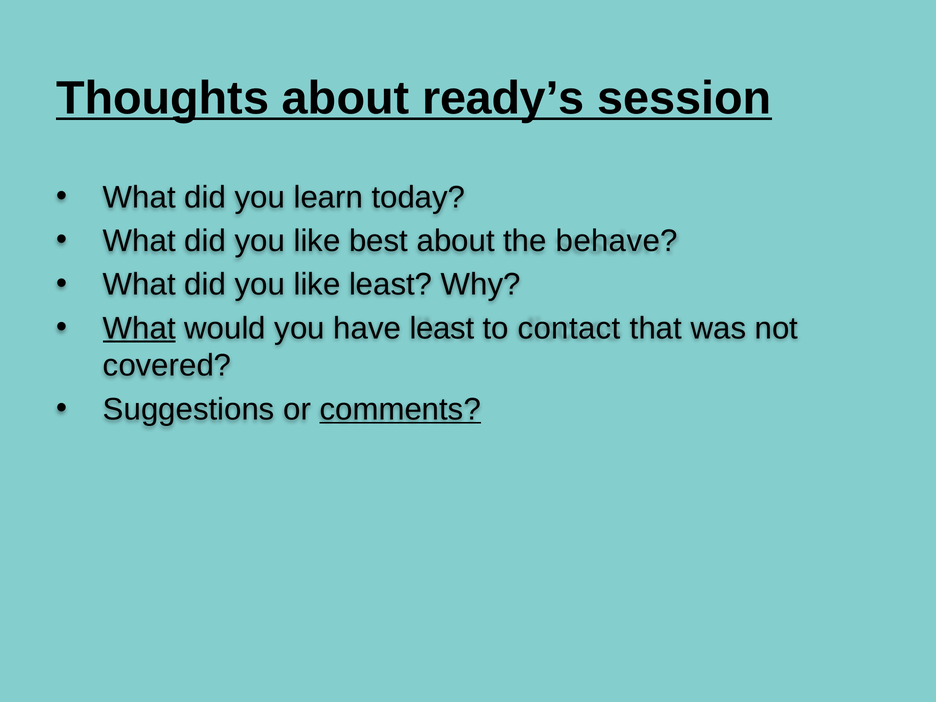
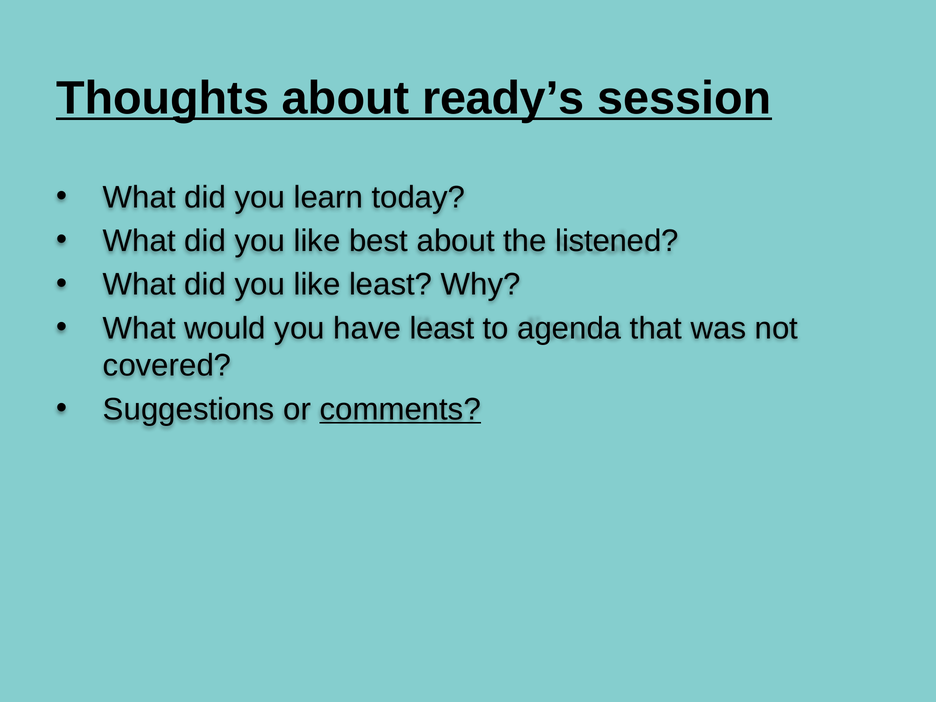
behave: behave -> listened
What at (139, 328) underline: present -> none
contact: contact -> agenda
